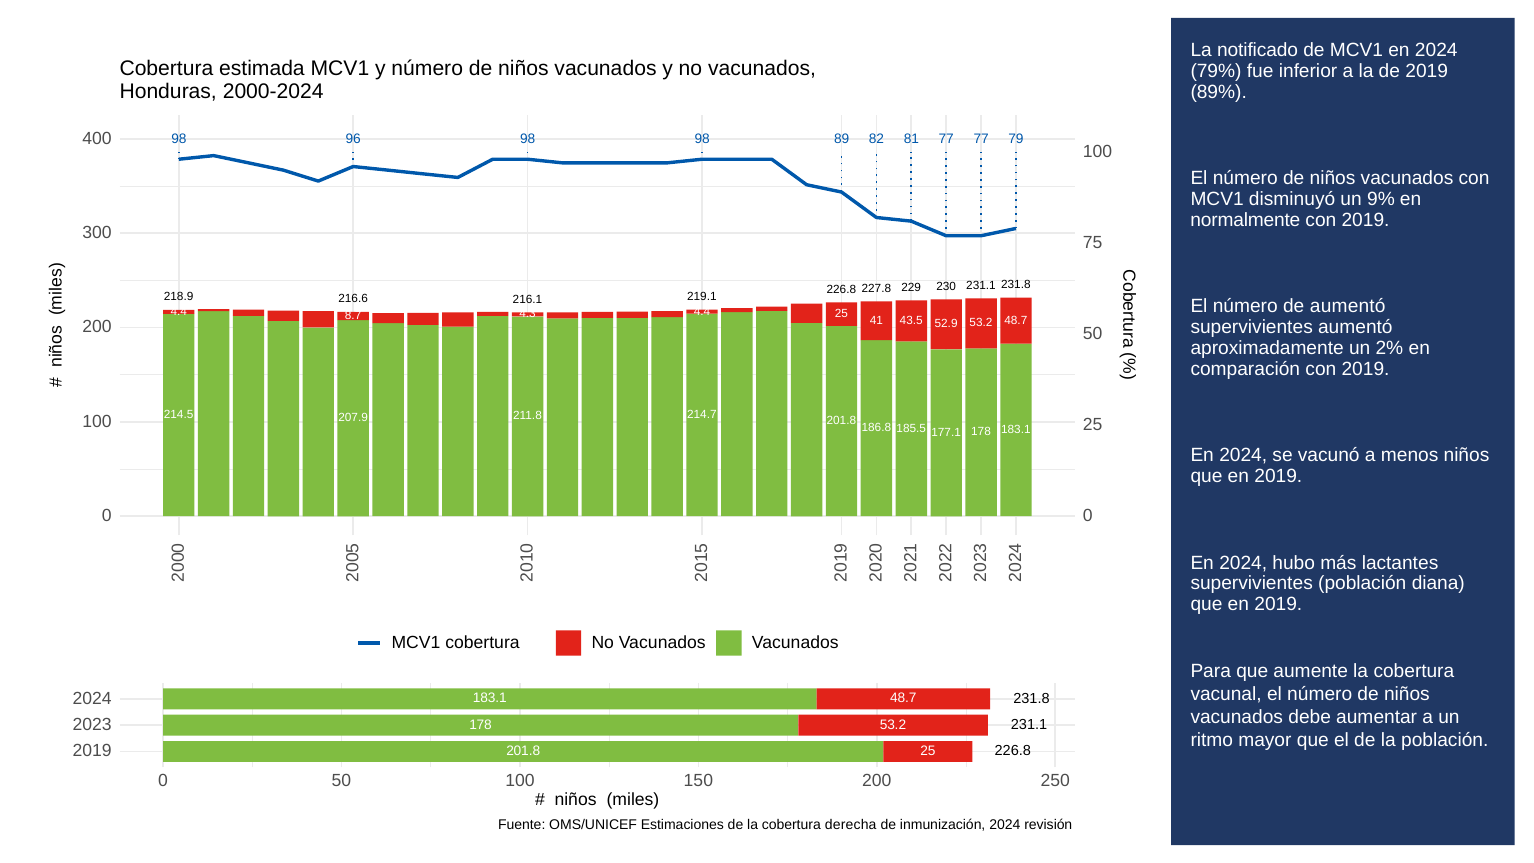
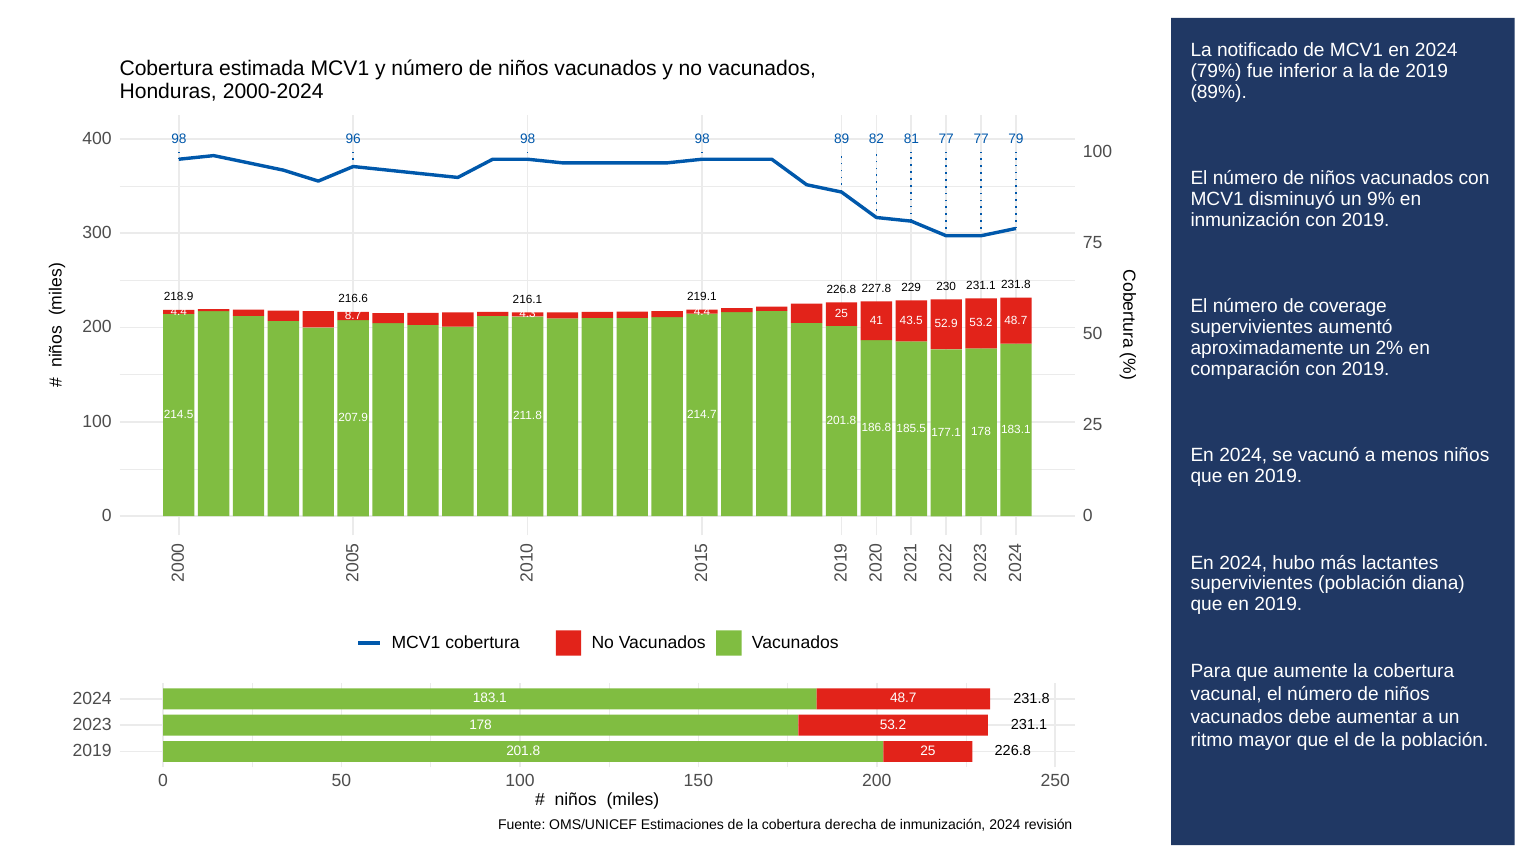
normalmente at (1245, 220): normalmente -> inmunización
de aumentó: aumentó -> coverage
